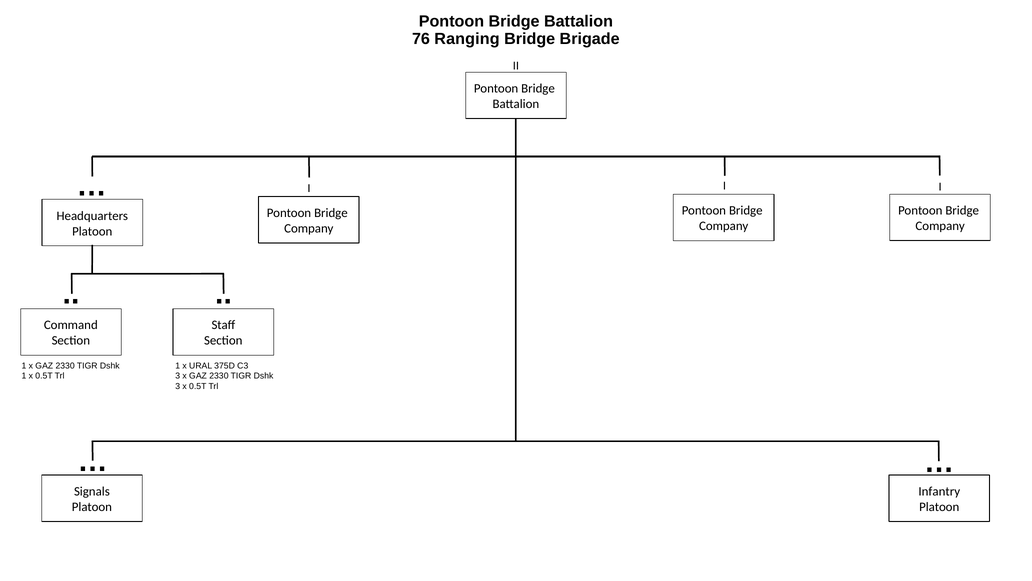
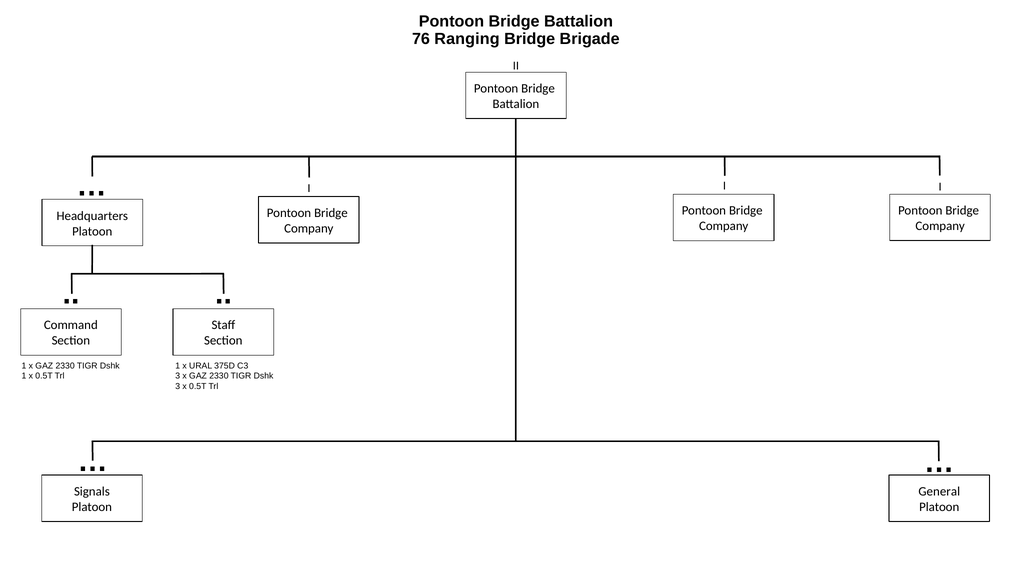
Infantry: Infantry -> General
